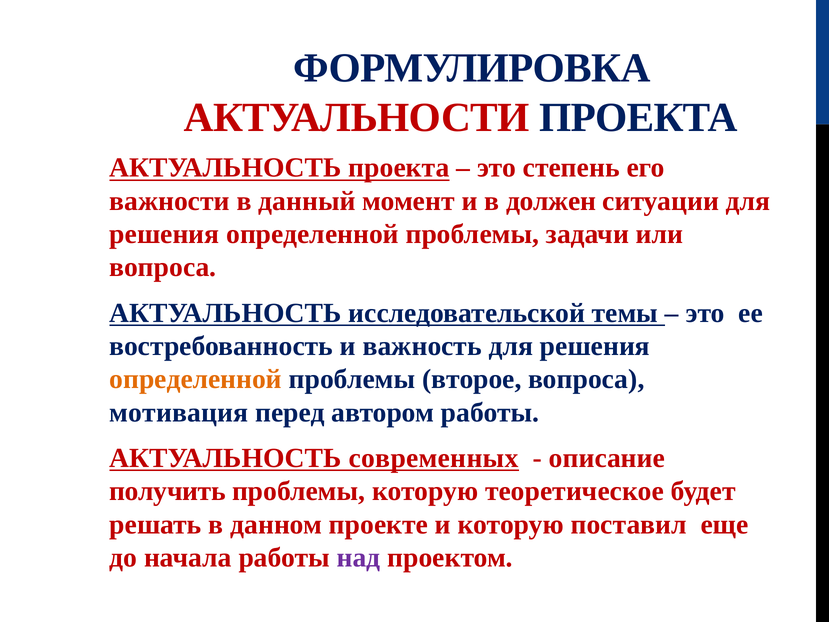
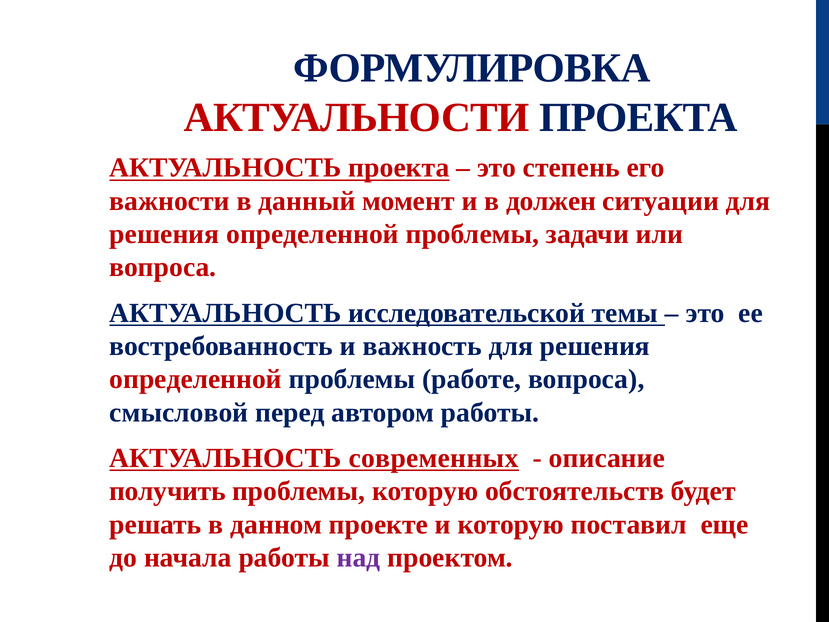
определенной at (196, 379) colour: orange -> red
второе: второе -> работе
мотивация: мотивация -> смысловой
теоретическое: теоретическое -> обстоятельств
